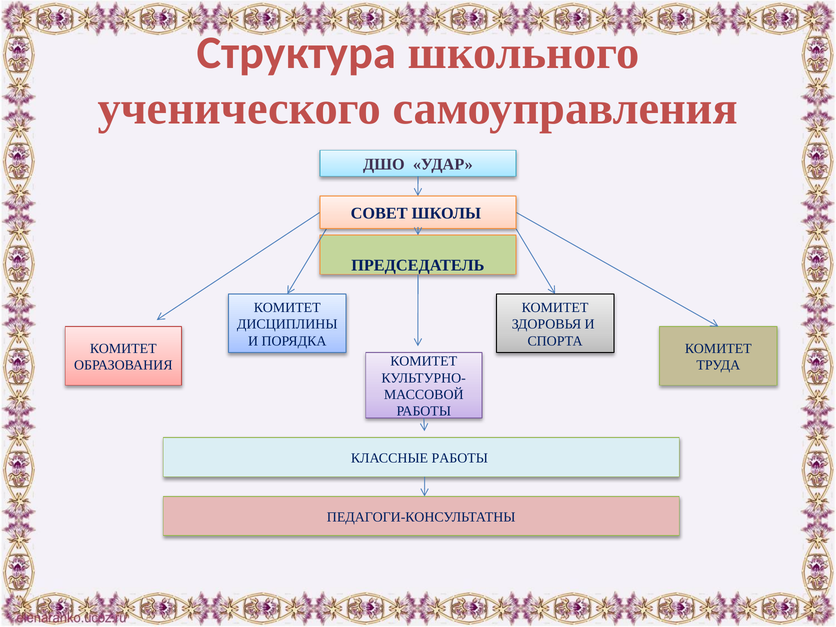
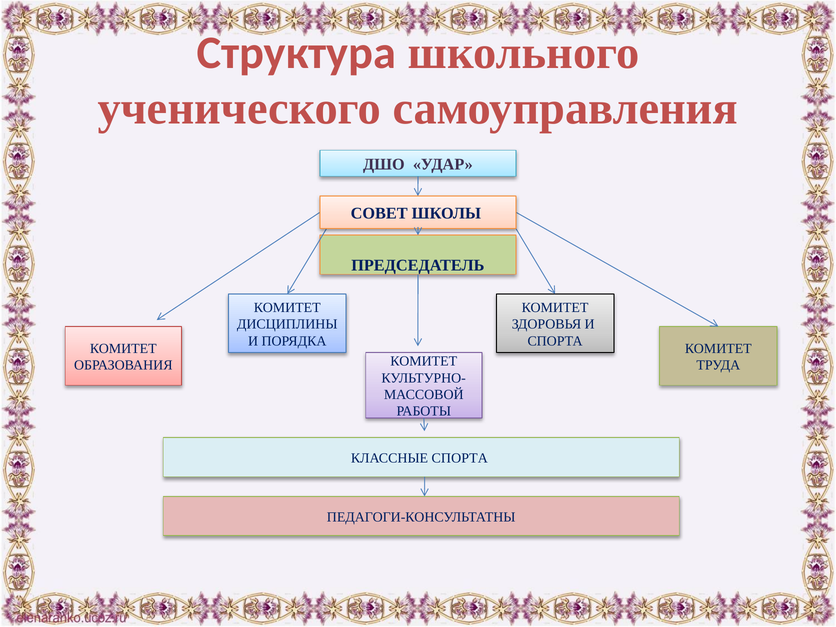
КЛАССНЫЕ РАБОТЫ: РАБОТЫ -> СПОРТА
